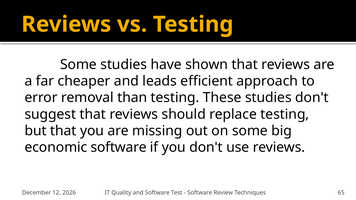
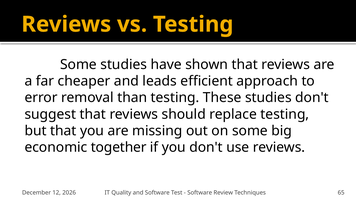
economic software: software -> together
